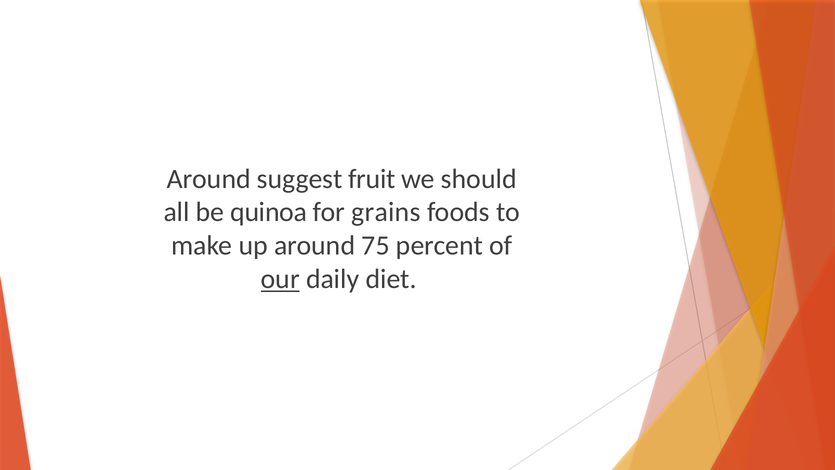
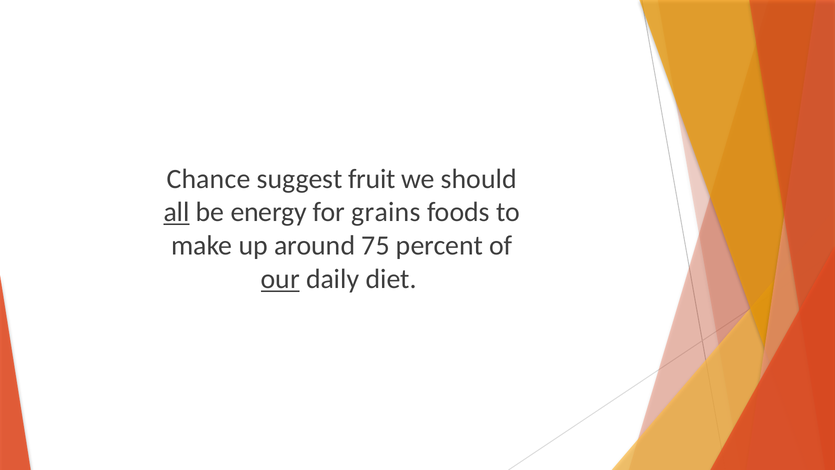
Around at (209, 179): Around -> Chance
all underline: none -> present
quinoa: quinoa -> energy
